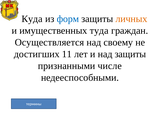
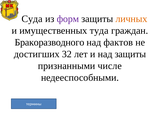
Куда: Куда -> Суда
форм colour: blue -> purple
Осуществляется: Осуществляется -> Бракоразводного
своему: своему -> фактов
11: 11 -> 32
